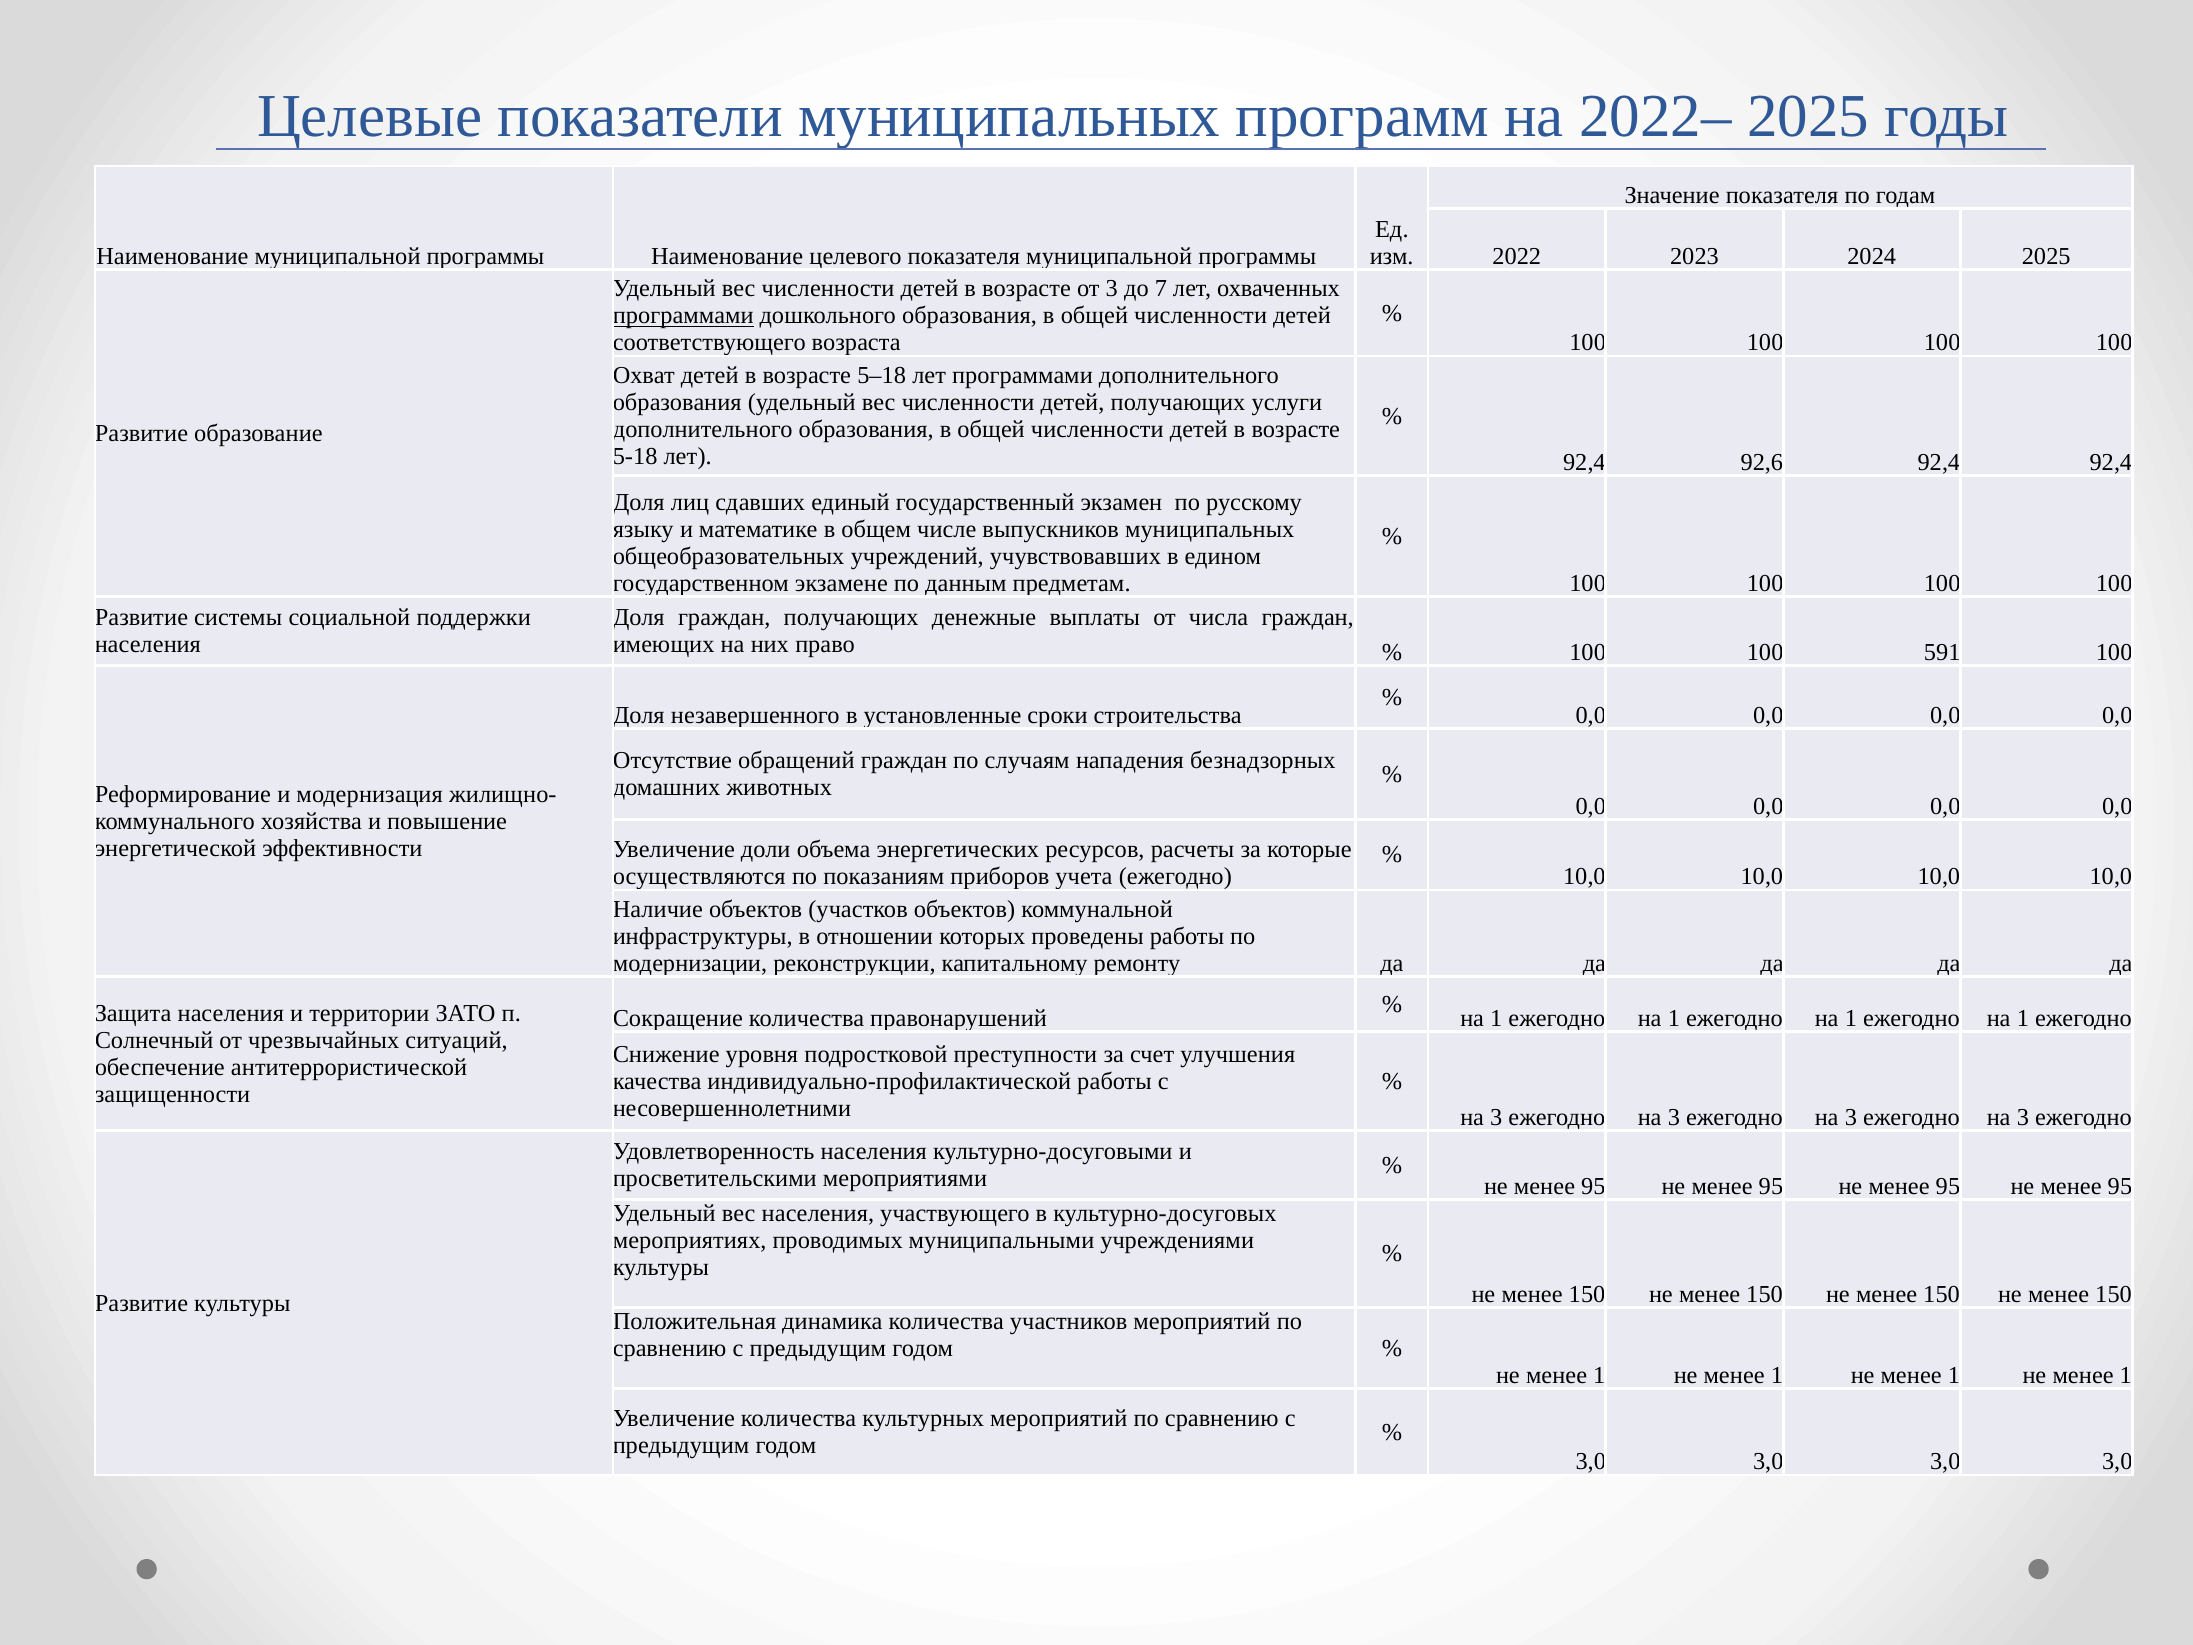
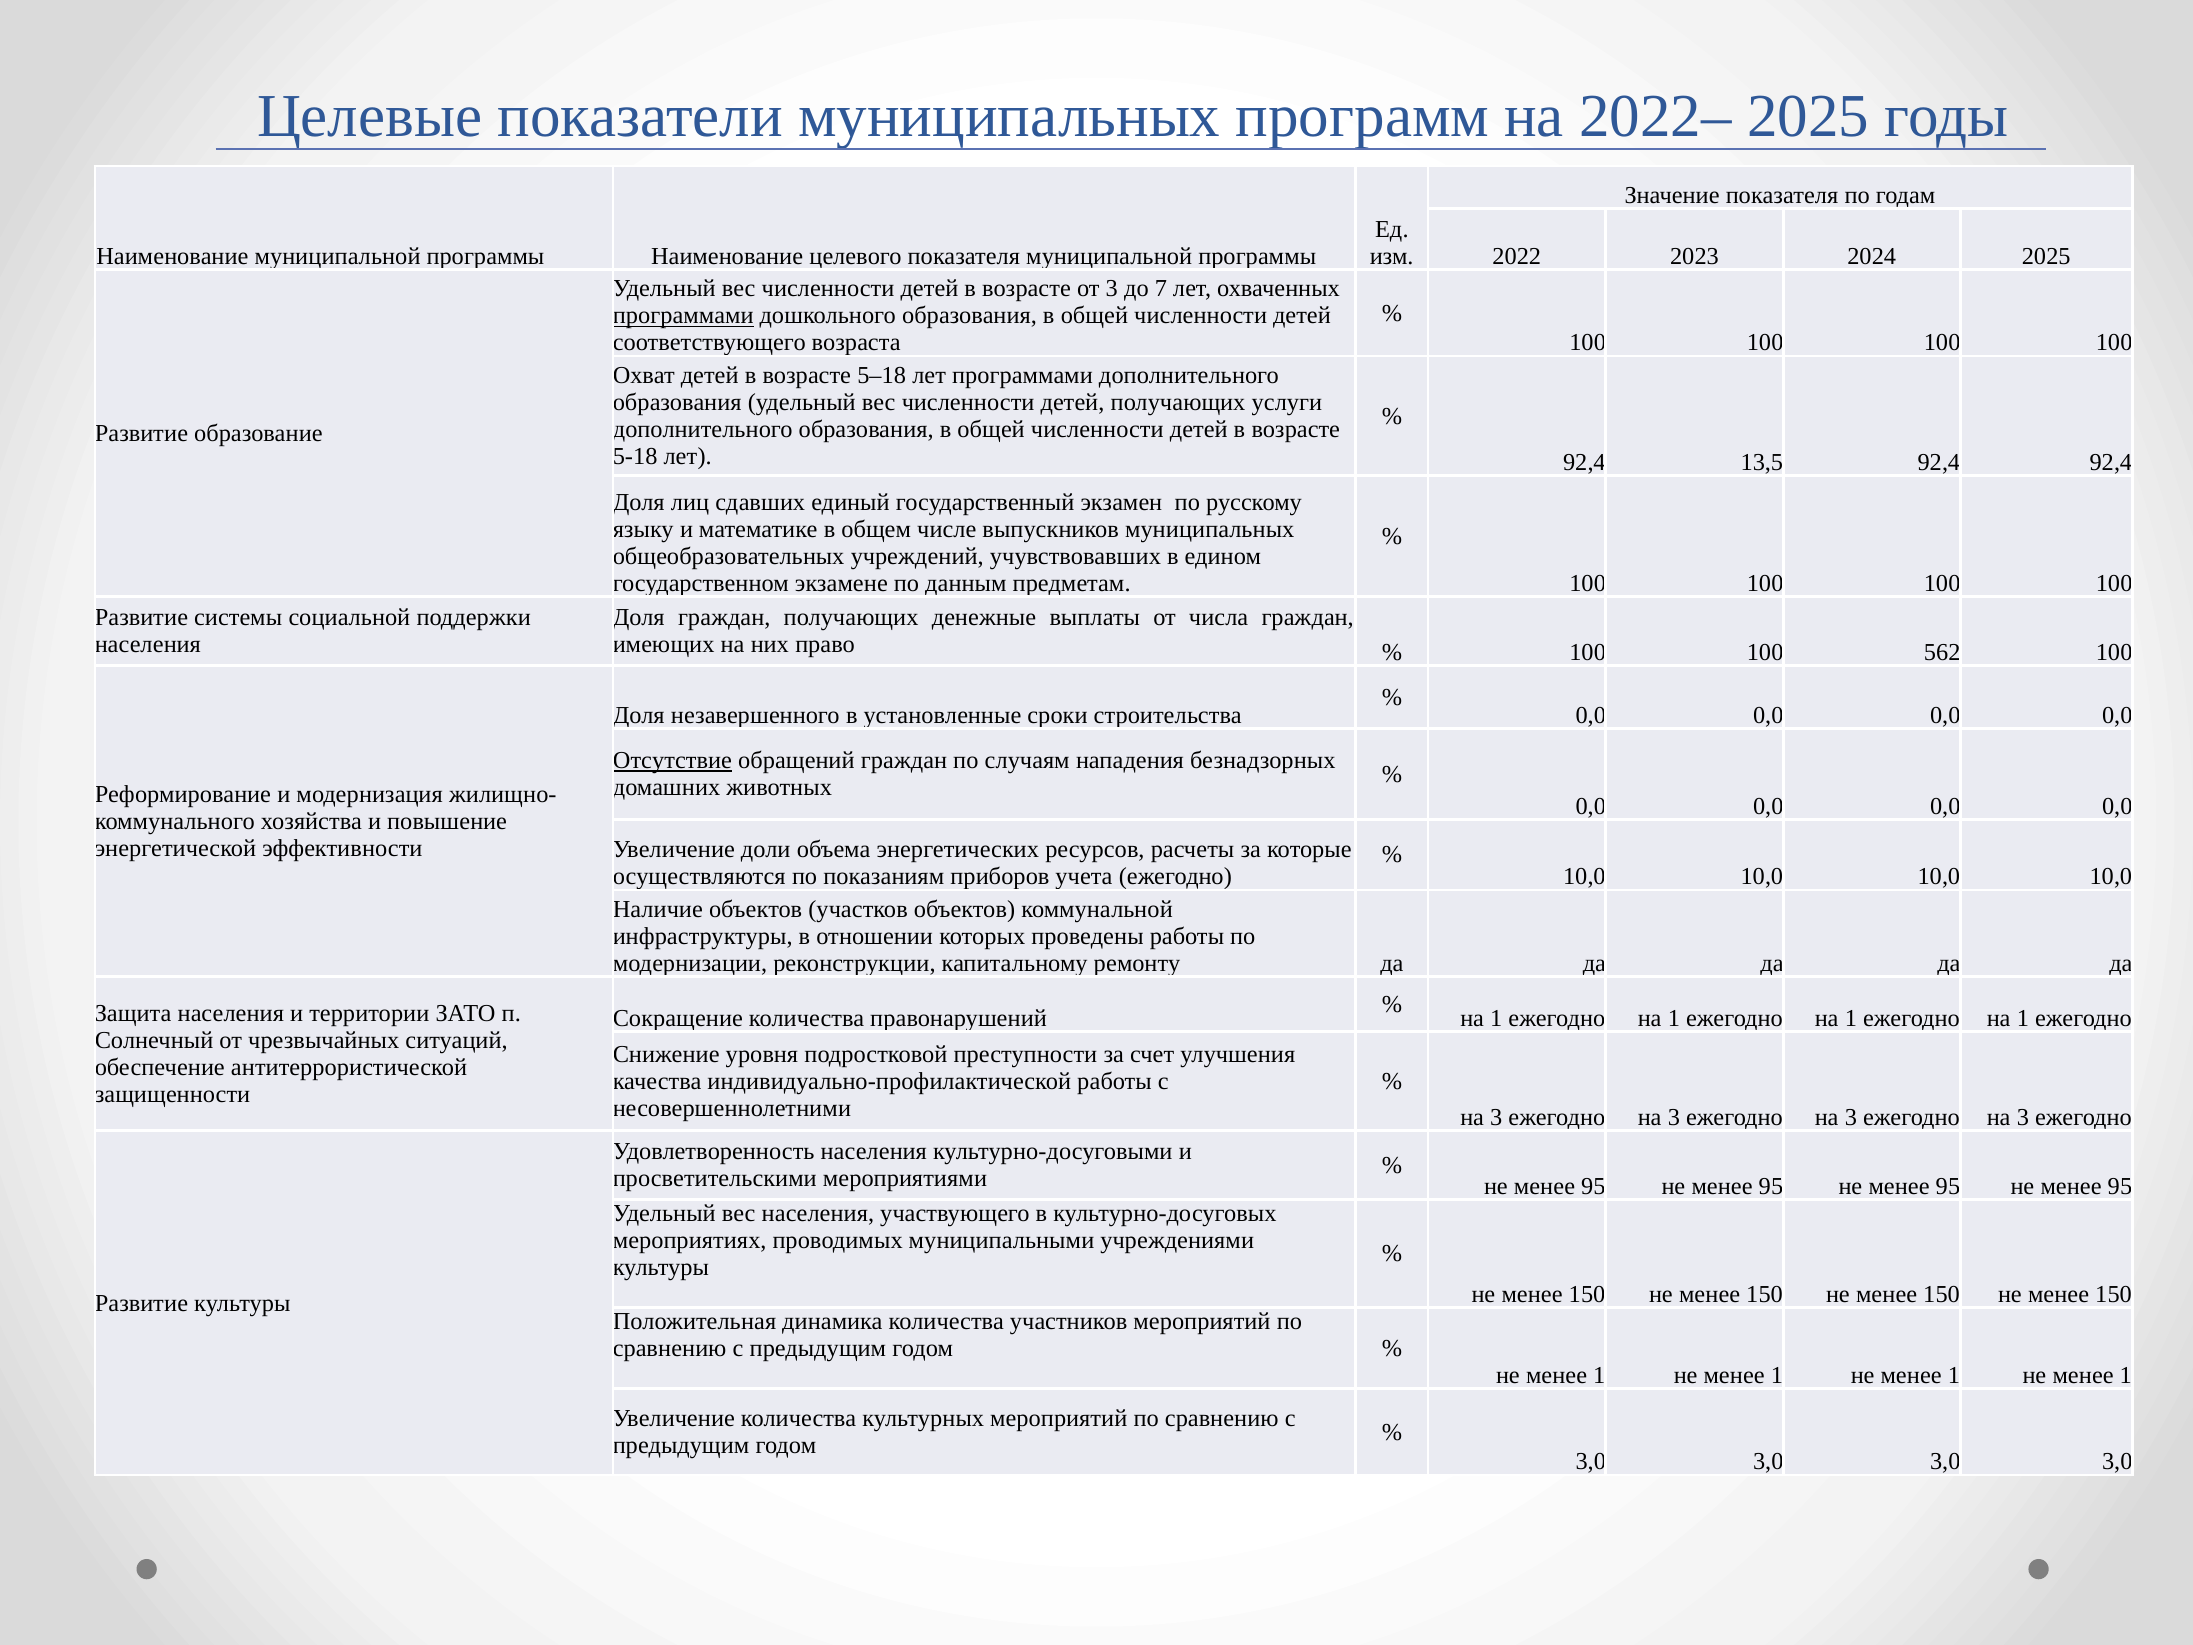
92,6: 92,6 -> 13,5
591: 591 -> 562
Отсутствие underline: none -> present
